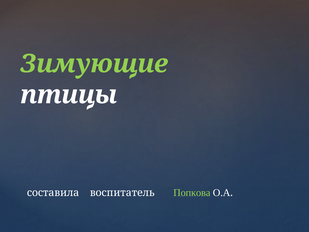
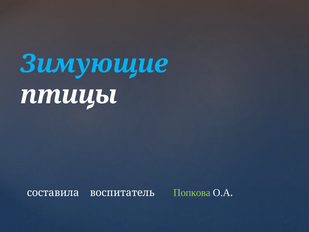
Зимующие colour: light green -> light blue
